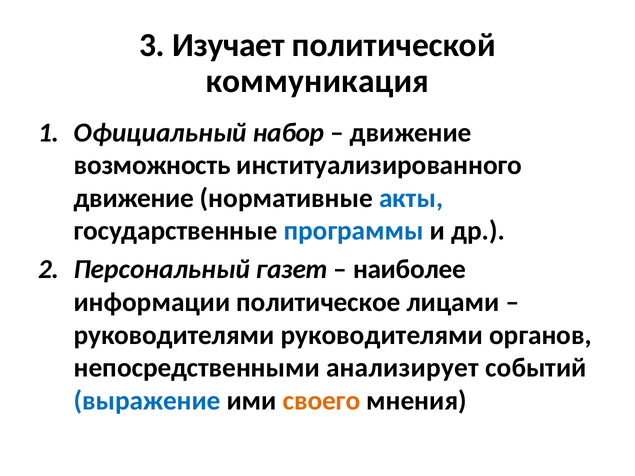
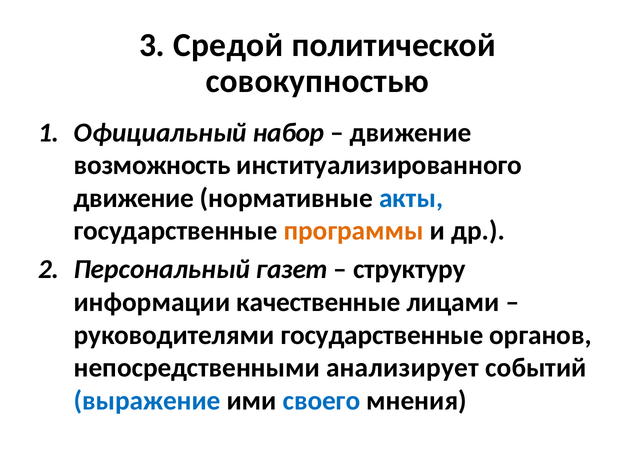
Изучает: Изучает -> Средой
коммуникация: коммуникация -> совокупностью
программы colour: blue -> orange
наиболее: наиболее -> структуру
политическое: политическое -> качественные
руководителями руководителями: руководителями -> государственные
своего colour: orange -> blue
